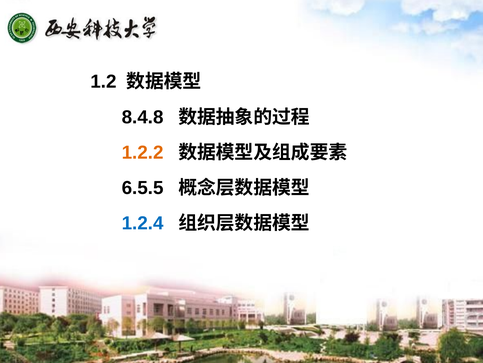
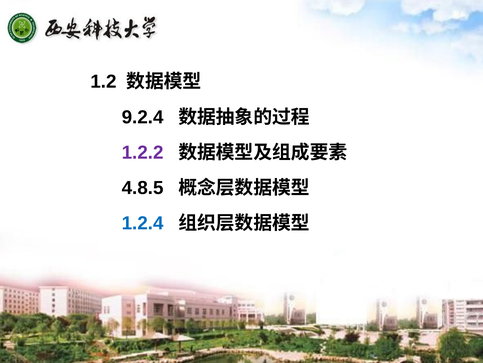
8.4.8: 8.4.8 -> 9.2.4
1.2.2 colour: orange -> purple
6.5.5: 6.5.5 -> 4.8.5
